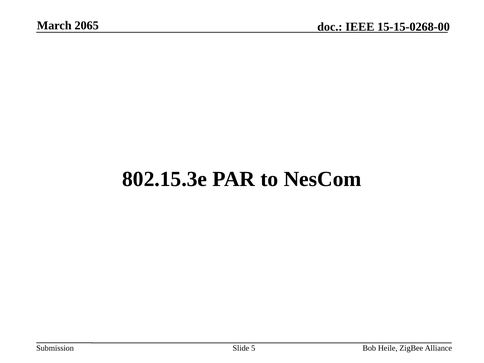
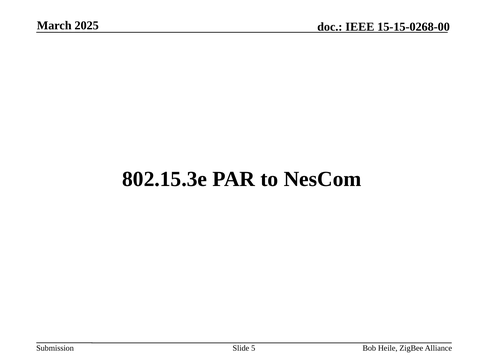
2065: 2065 -> 2025
